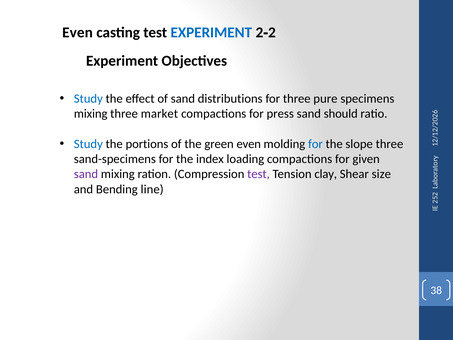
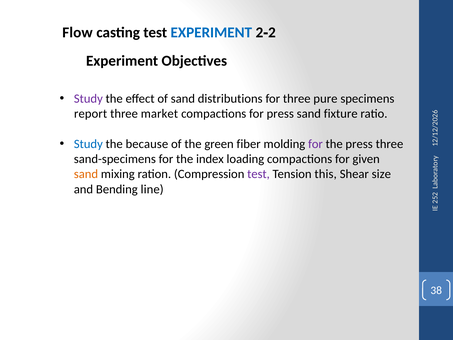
Even at (77, 32): Even -> Flow
Study at (88, 98) colour: blue -> purple
mixing at (91, 114): mixing -> report
should: should -> fixture
portions: portions -> because
green even: even -> fiber
for at (315, 144) colour: blue -> purple
the slope: slope -> press
sand at (86, 174) colour: purple -> orange
clay: clay -> this
